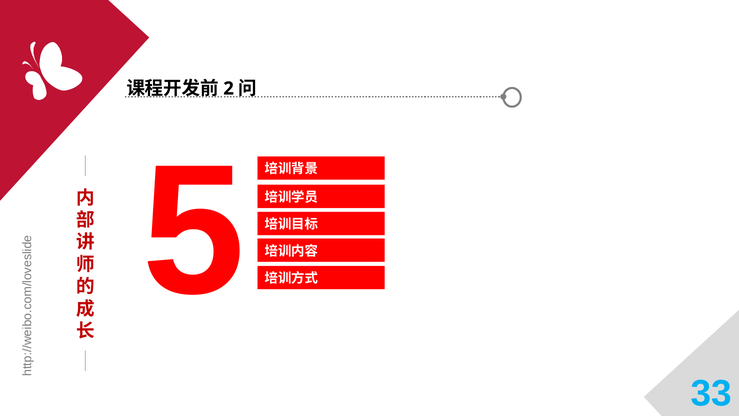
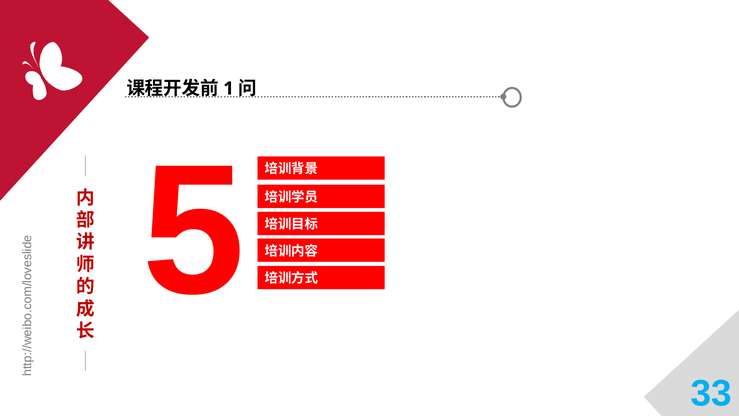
2: 2 -> 1
